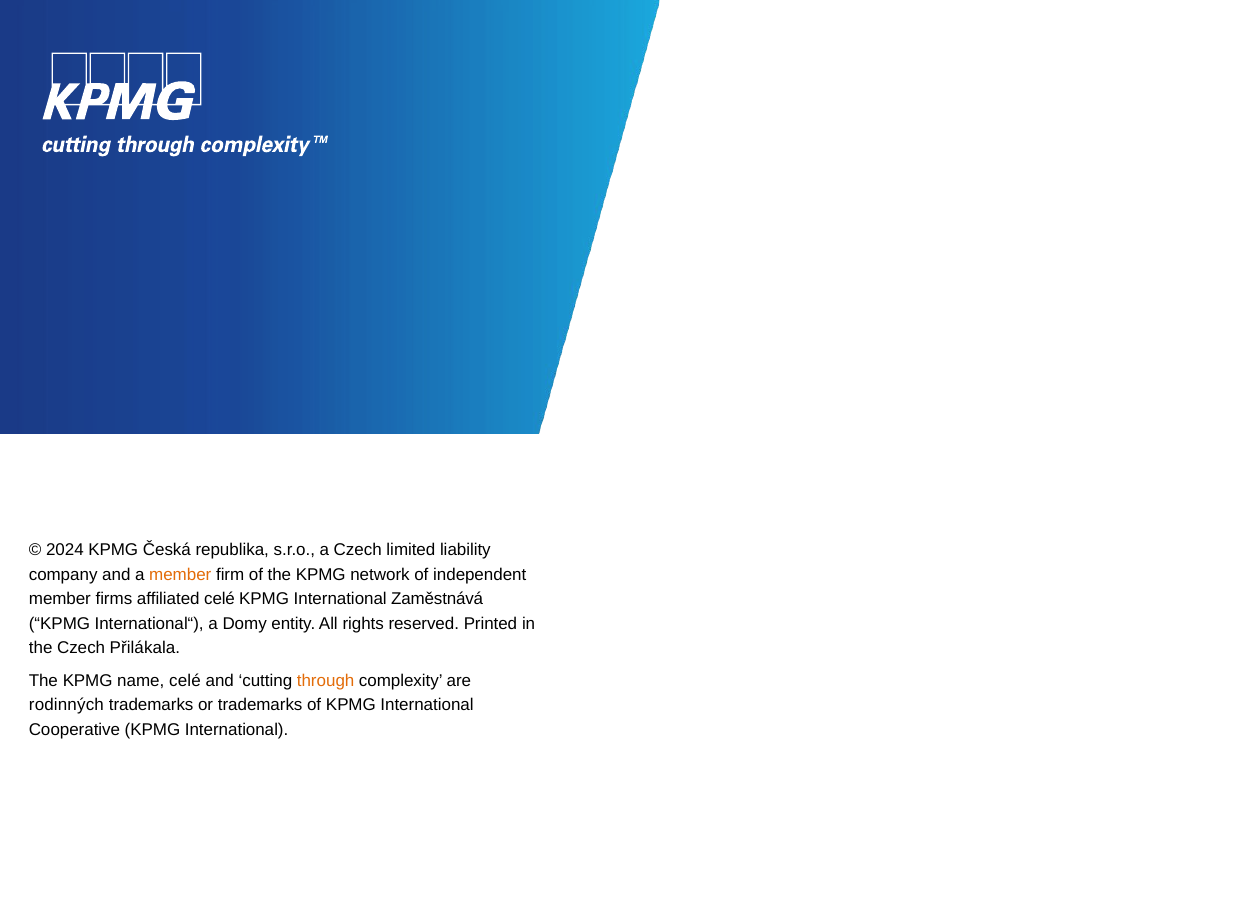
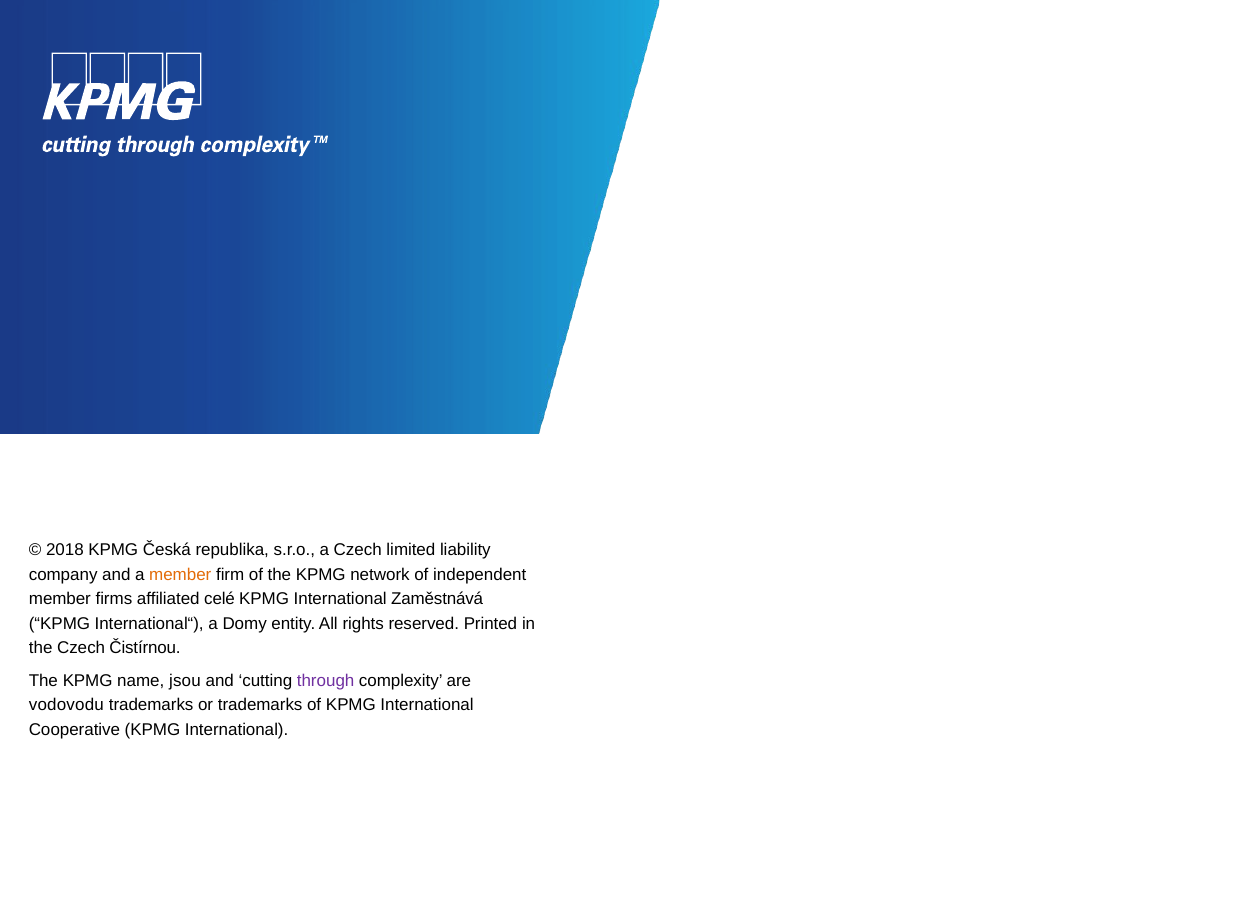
2024: 2024 -> 2018
Přilákala: Přilákala -> Čistírnou
name celé: celé -> jsou
through colour: orange -> purple
rodinných: rodinných -> vodovodu
